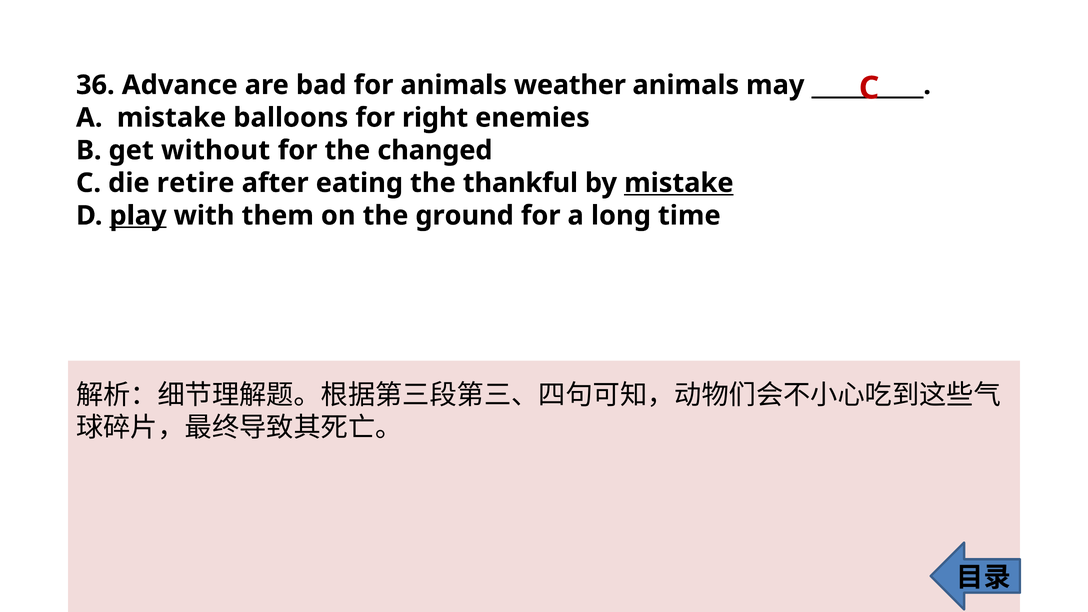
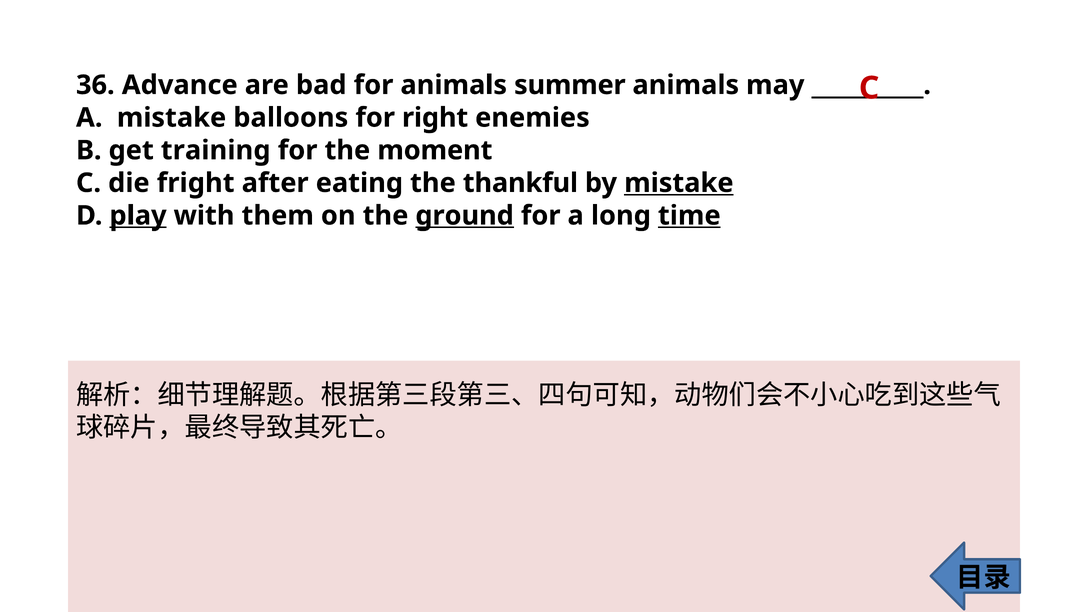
weather: weather -> summer
without: without -> training
changed: changed -> moment
retire: retire -> fright
ground underline: none -> present
time underline: none -> present
